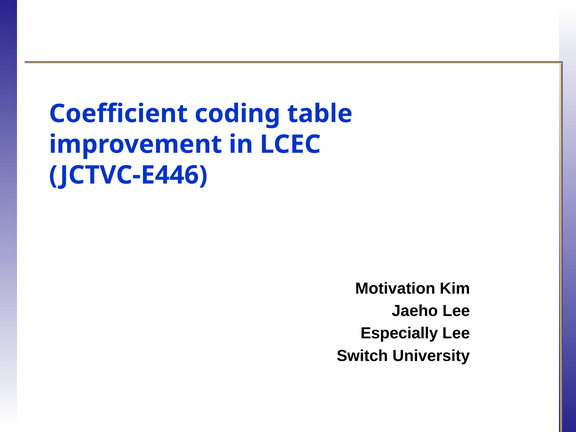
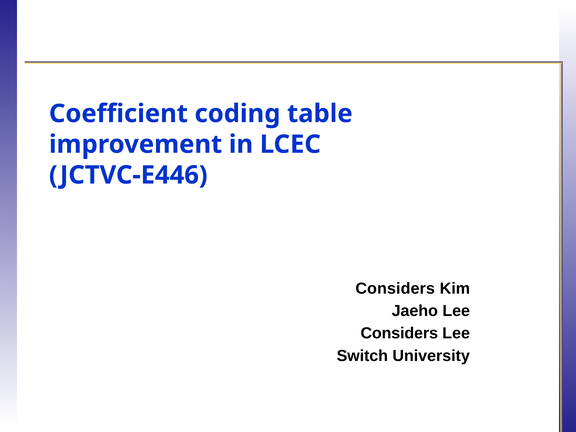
Motivation at (395, 289): Motivation -> Considers
Especially at (399, 333): Especially -> Considers
